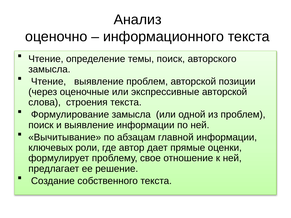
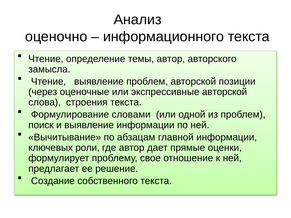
темы поиск: поиск -> автор
Формулирование замысла: замысла -> словами
